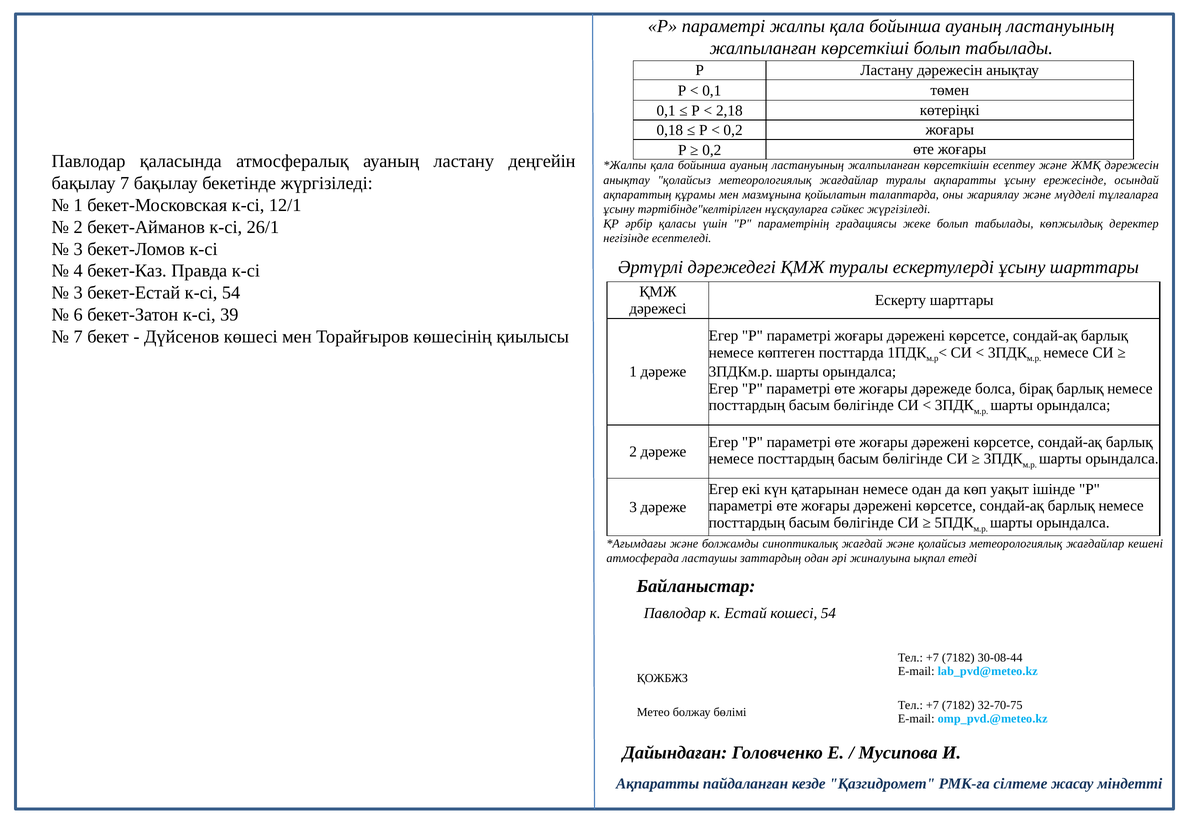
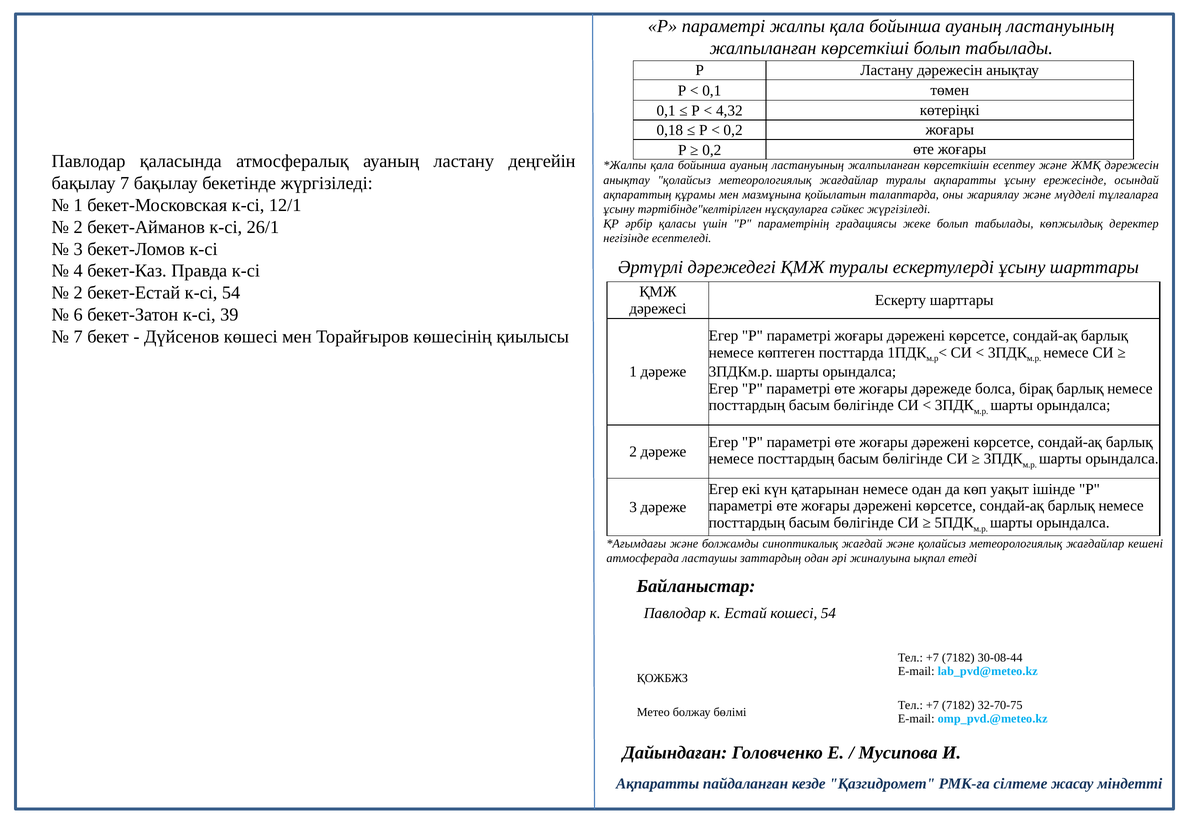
2,18: 2,18 -> 4,32
3 at (78, 293): 3 -> 2
